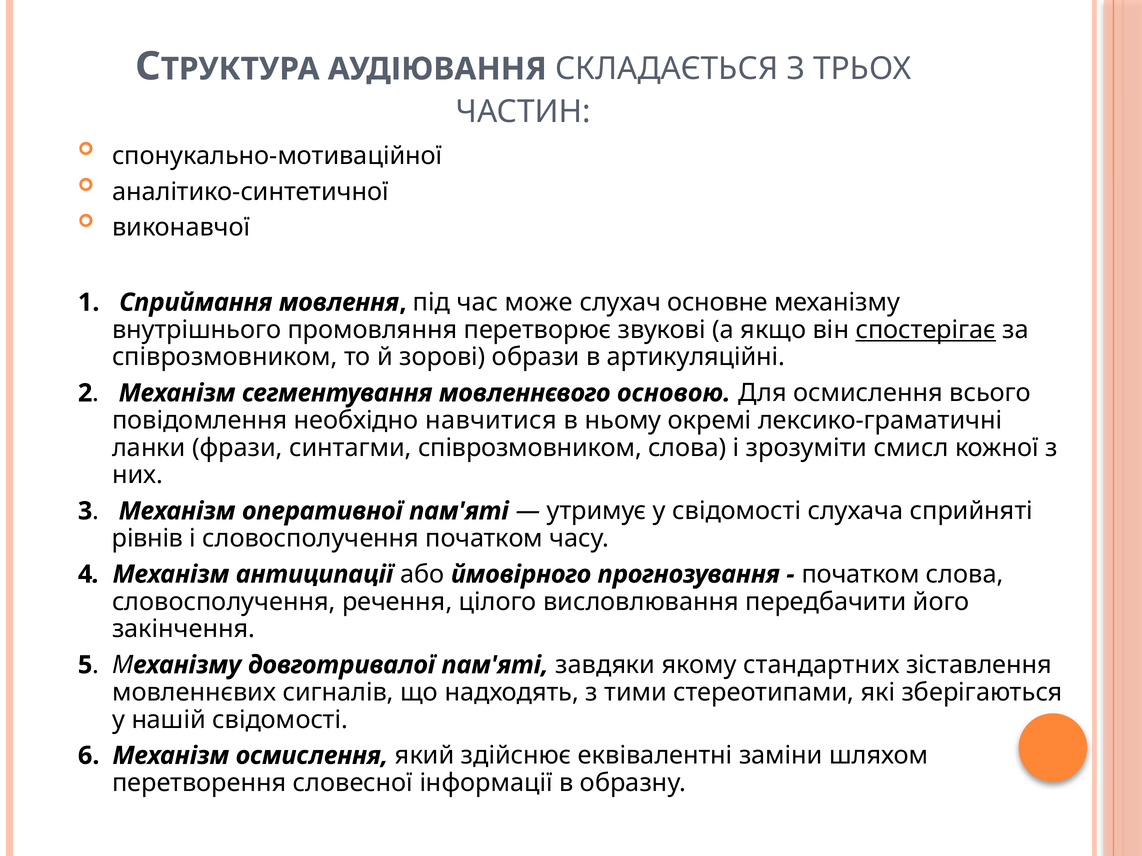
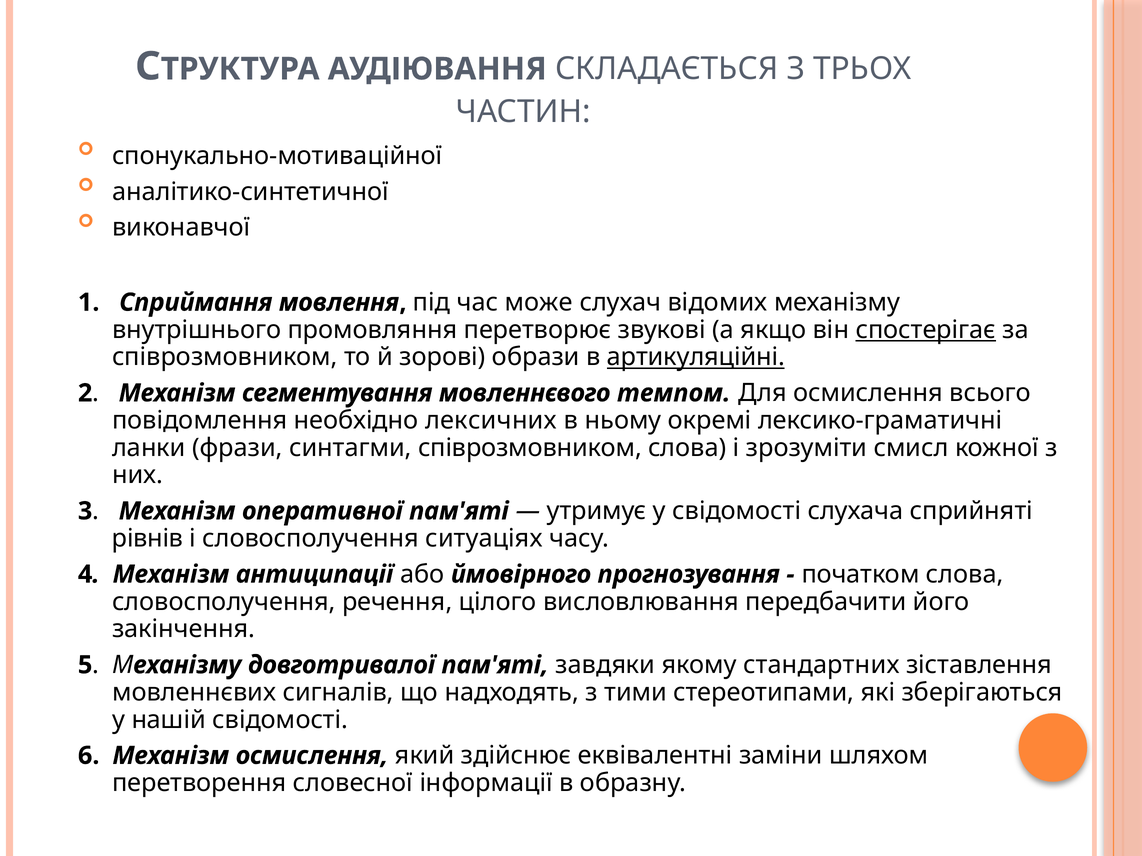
основне: основне -> відомих
артикуляційні underline: none -> present
основою: основою -> темпом
навчитися: навчитися -> лексичних
словосполучення початком: початком -> ситуаціях
